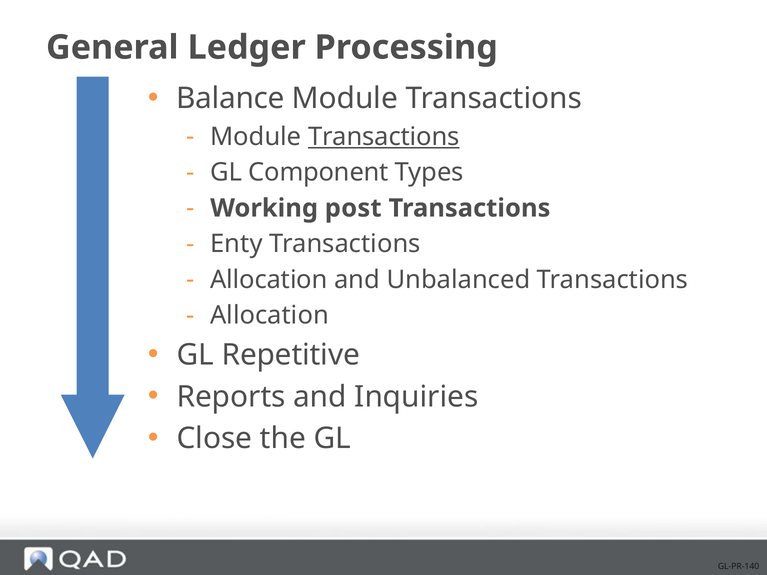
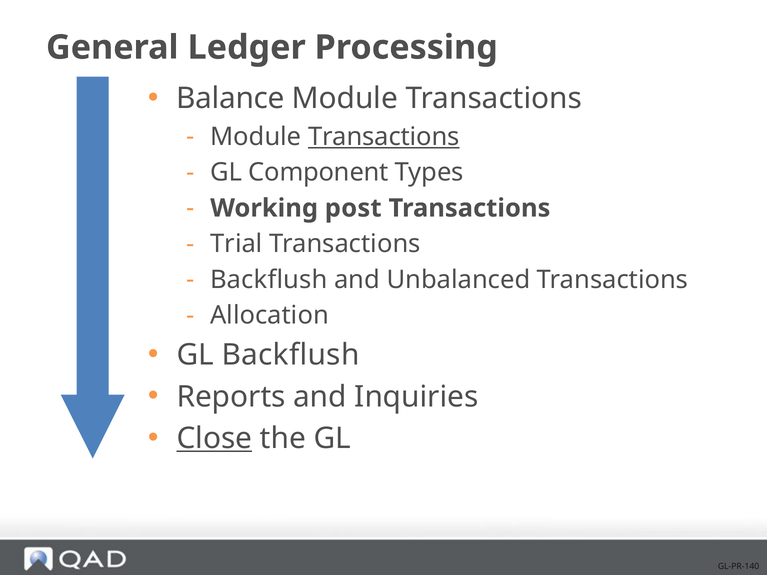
Enty: Enty -> Trial
Allocation at (269, 280): Allocation -> Backflush
GL Repetitive: Repetitive -> Backflush
Close underline: none -> present
